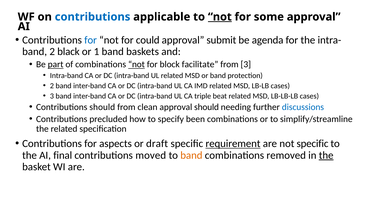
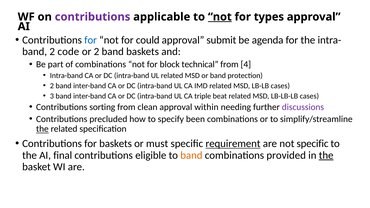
contributions at (93, 17) colour: blue -> purple
some: some -> types
black: black -> code
or 1: 1 -> 2
part underline: present -> none
not at (136, 64) underline: present -> none
facilitate: facilitate -> technical
from 3: 3 -> 4
Contributions should: should -> sorting
approval should: should -> within
discussions colour: blue -> purple
the at (42, 129) underline: none -> present
for aspects: aspects -> baskets
draft: draft -> must
moved: moved -> eligible
removed: removed -> provided
